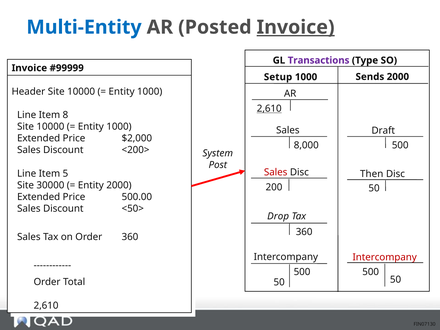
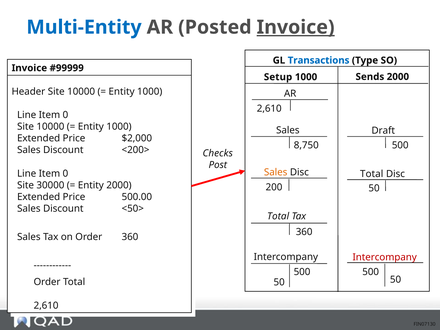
Transactions colour: purple -> blue
2,610 at (269, 109) underline: present -> none
8 at (65, 115): 8 -> 0
8,000: 8,000 -> 8,750
System: System -> Checks
Sales at (276, 172) colour: red -> orange
5 at (65, 174): 5 -> 0
Then at (372, 174): Then -> Total
Drop at (278, 216): Drop -> Total
